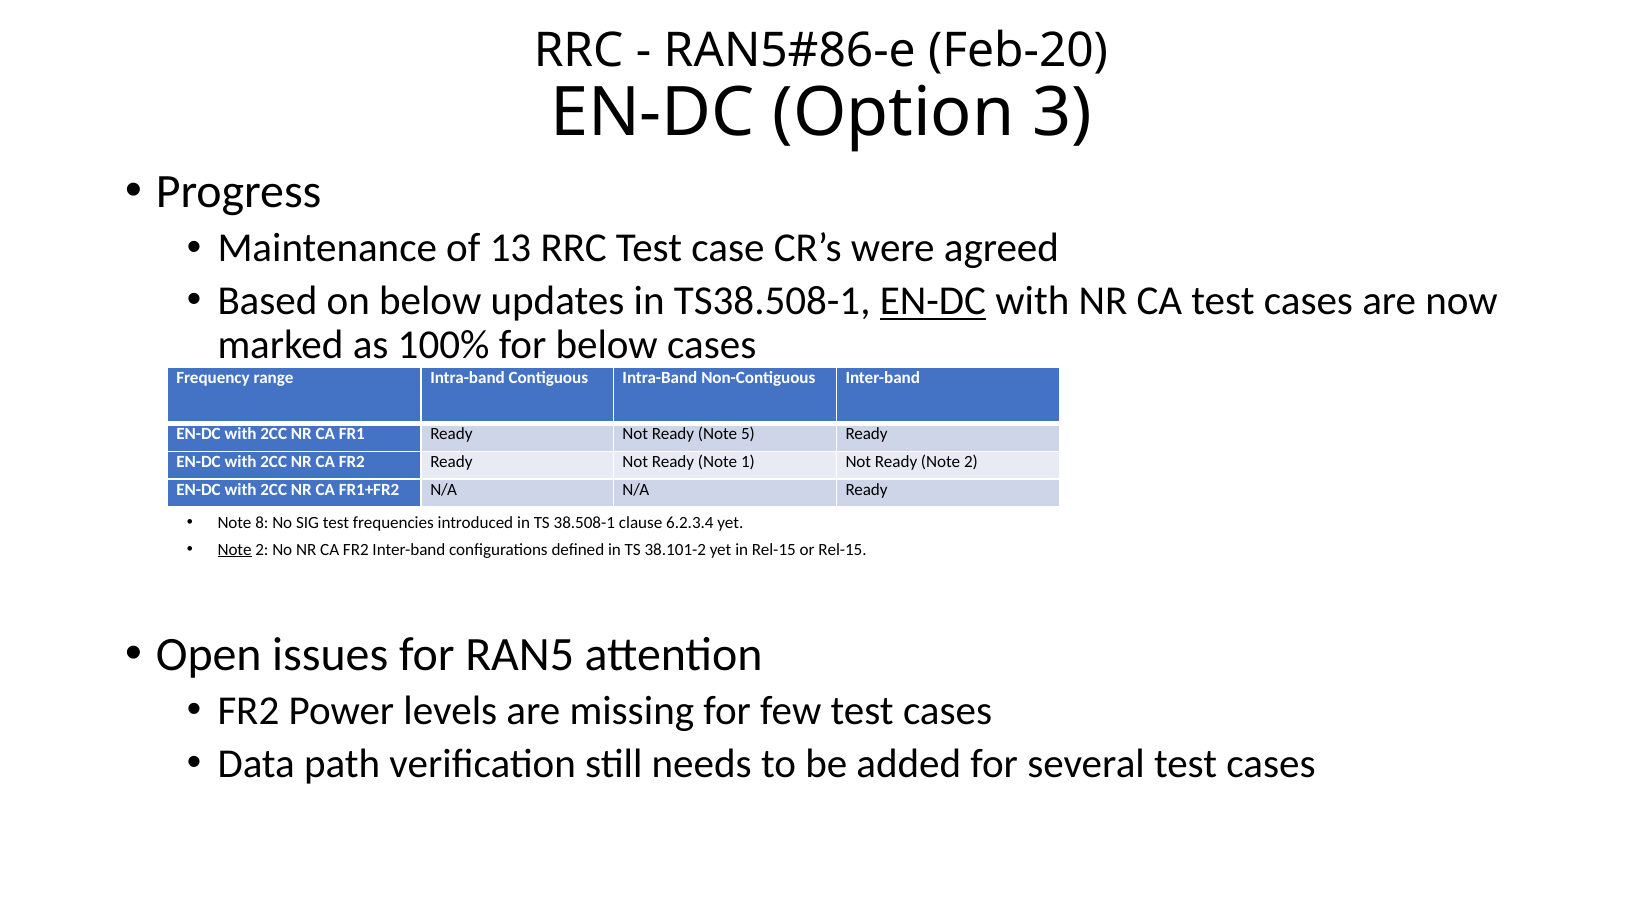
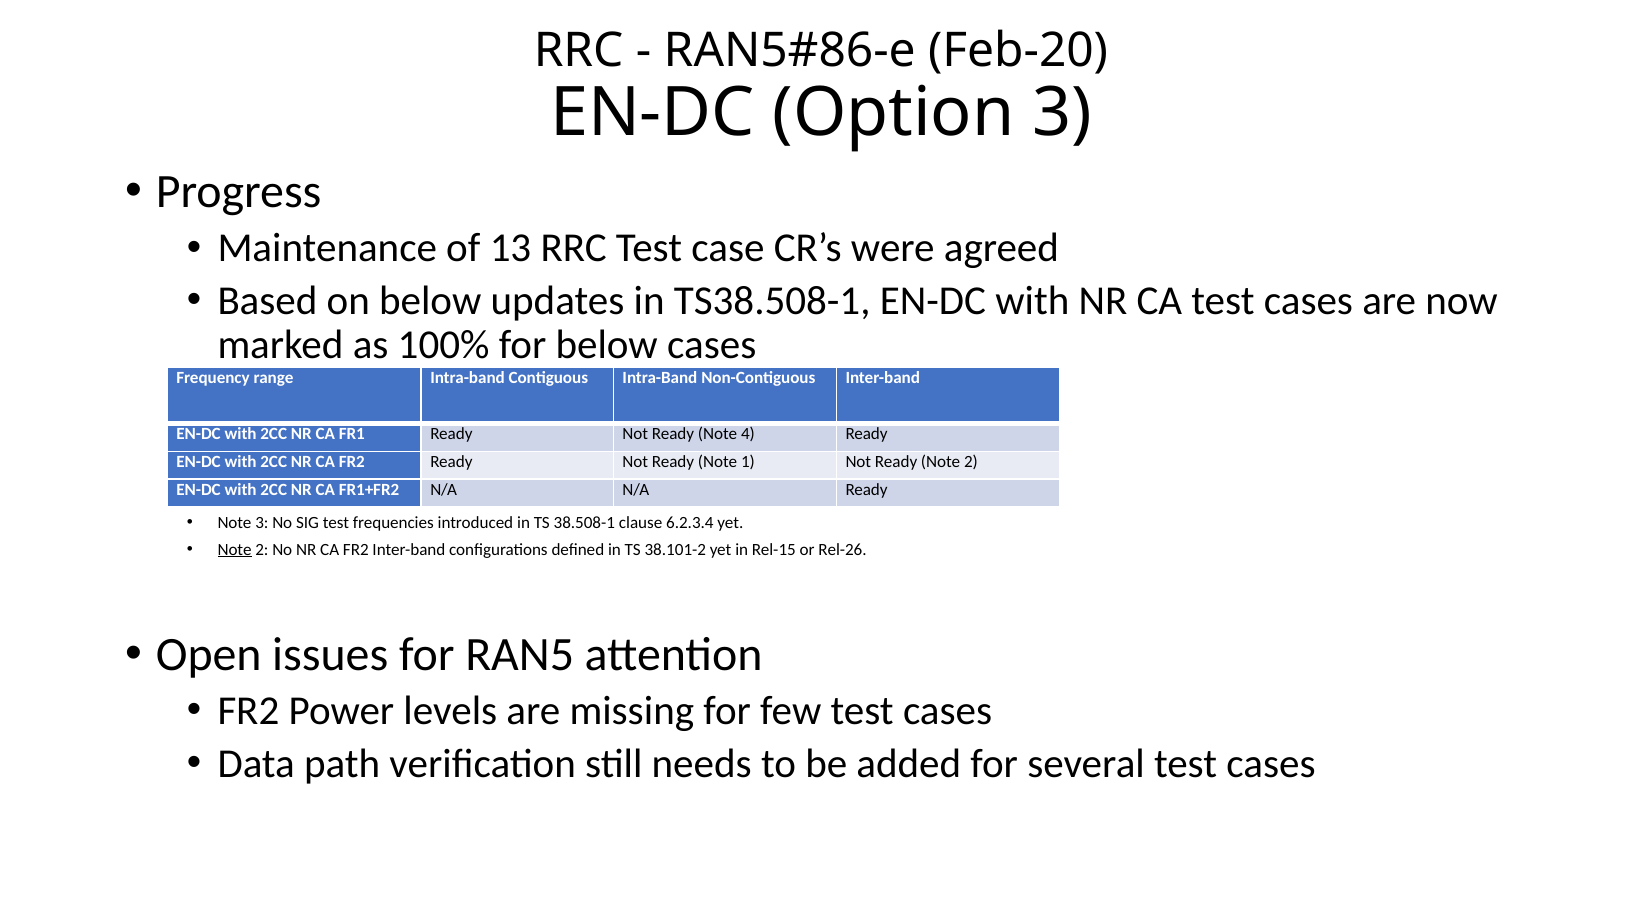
EN-DC at (933, 301) underline: present -> none
5: 5 -> 4
Note 8: 8 -> 3
or Rel-15: Rel-15 -> Rel-26
